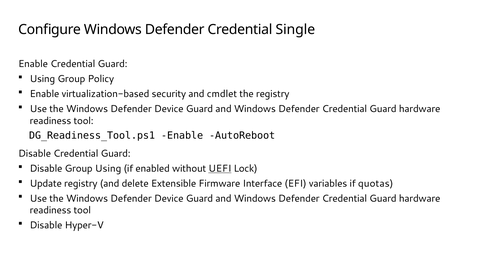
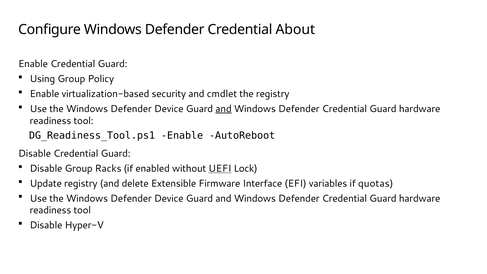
Single: Single -> About
and at (223, 109) underline: none -> present
Group Using: Using -> Racks
